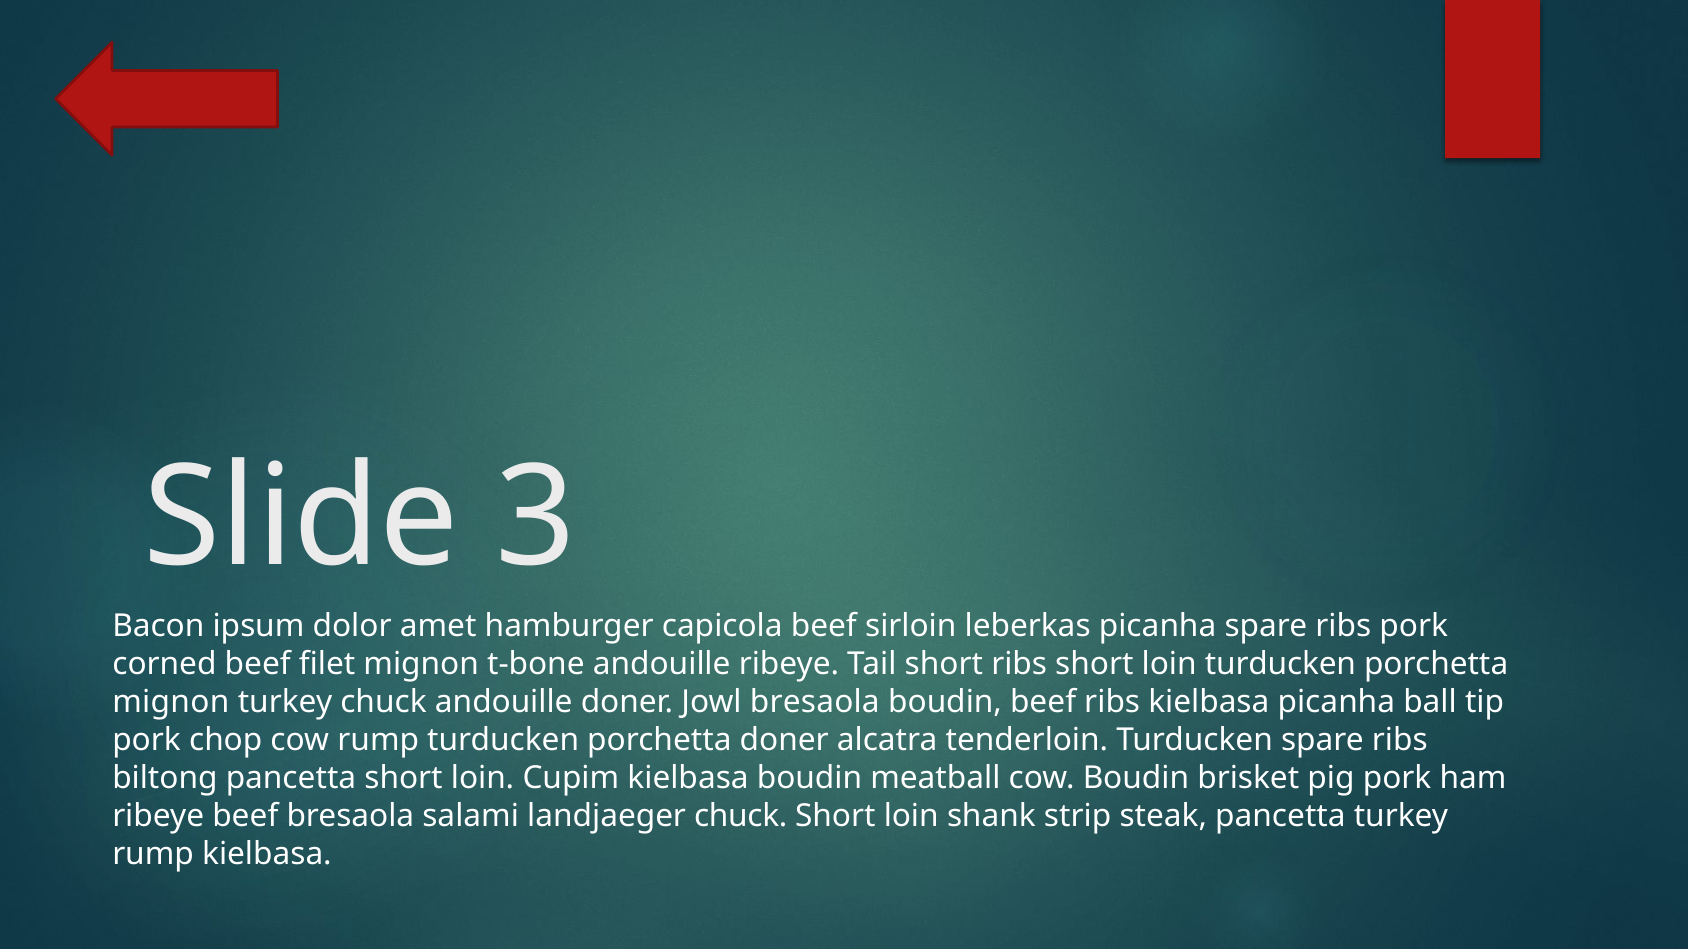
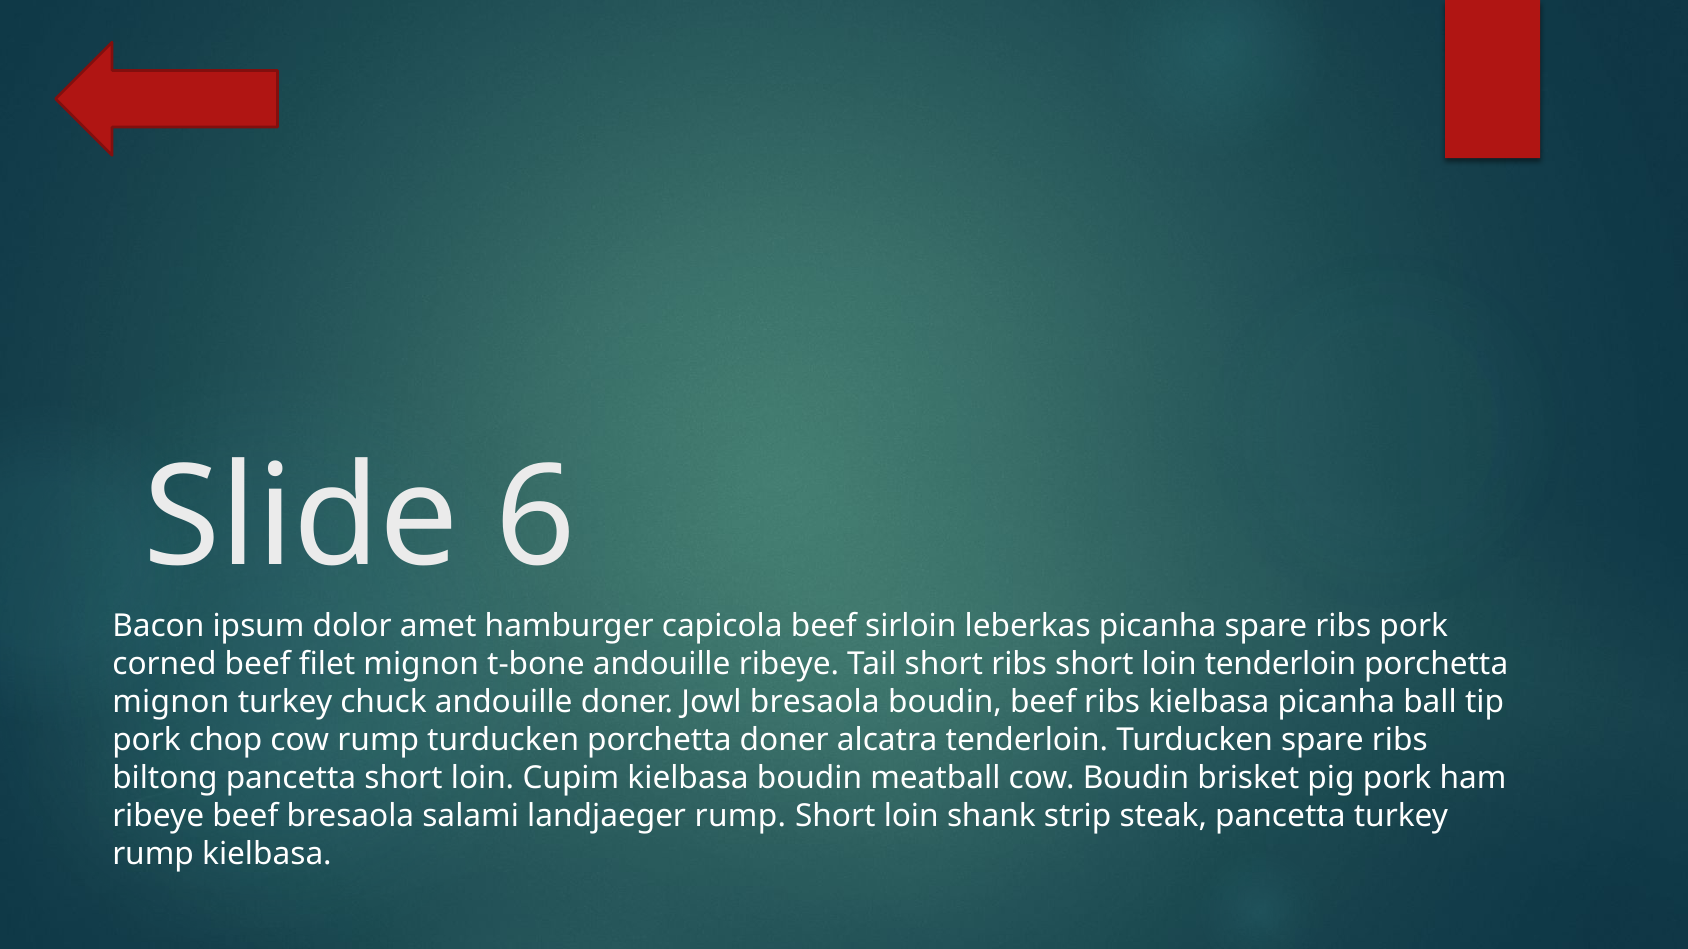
3: 3 -> 6
loin turducken: turducken -> tenderloin
landjaeger chuck: chuck -> rump
